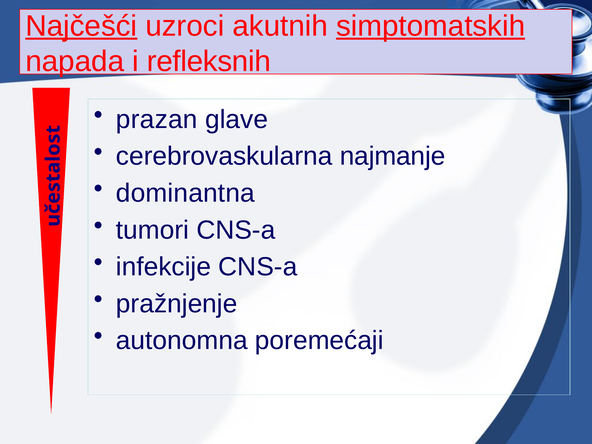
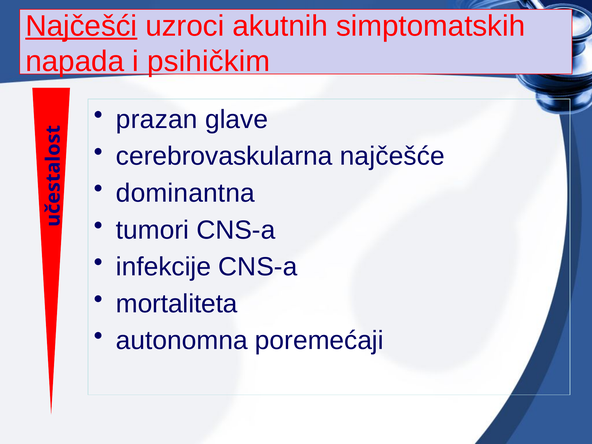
simptomatskih underline: present -> none
refleksnih: refleksnih -> psihičkim
najmanje: najmanje -> najčešće
pražnjenje: pražnjenje -> mortaliteta
